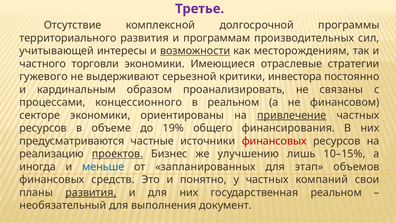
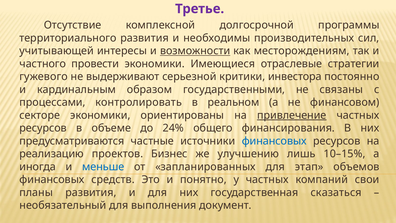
программам: программам -> необходимы
торговли: торговли -> провести
проанализировать: проанализировать -> государственными
концессионного: концессионного -> контролировать
19%: 19% -> 24%
финансовых at (274, 141) colour: red -> blue
проектов underline: present -> none
развития at (91, 192) underline: present -> none
государственная реальном: реальном -> сказаться
